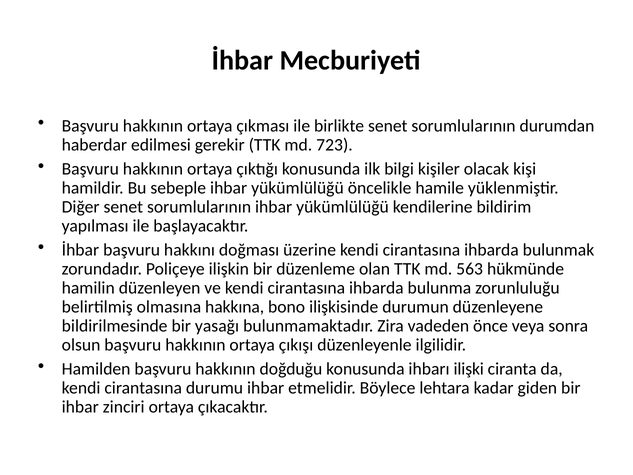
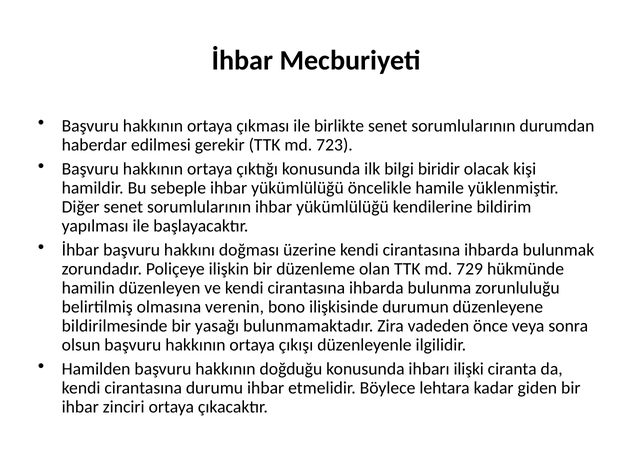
kişiler: kişiler -> biridir
563: 563 -> 729
hakkına: hakkına -> verenin
